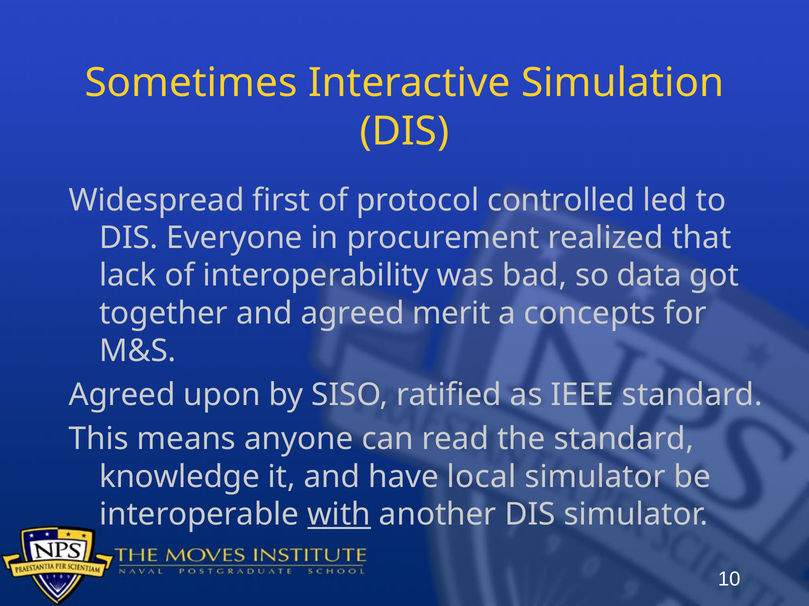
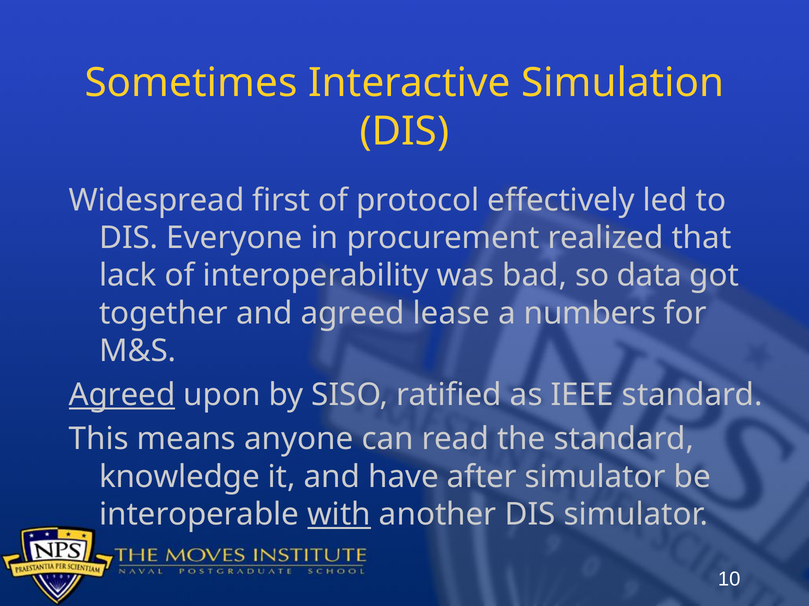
controlled: controlled -> effectively
merit: merit -> lease
concepts: concepts -> numbers
Agreed at (122, 396) underline: none -> present
local: local -> after
